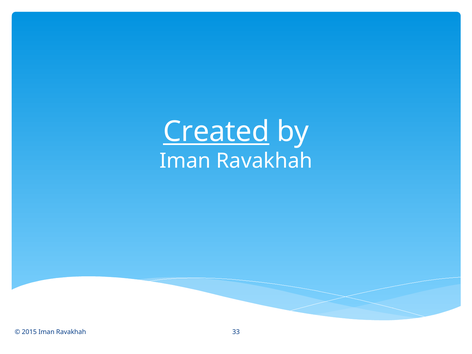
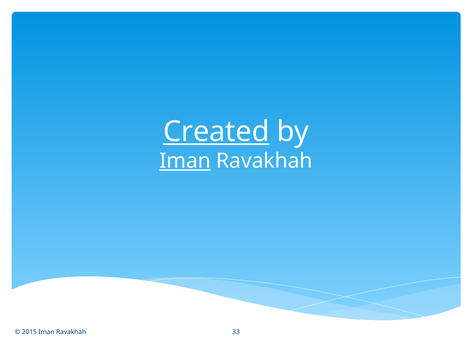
Iman at (185, 161) underline: none -> present
